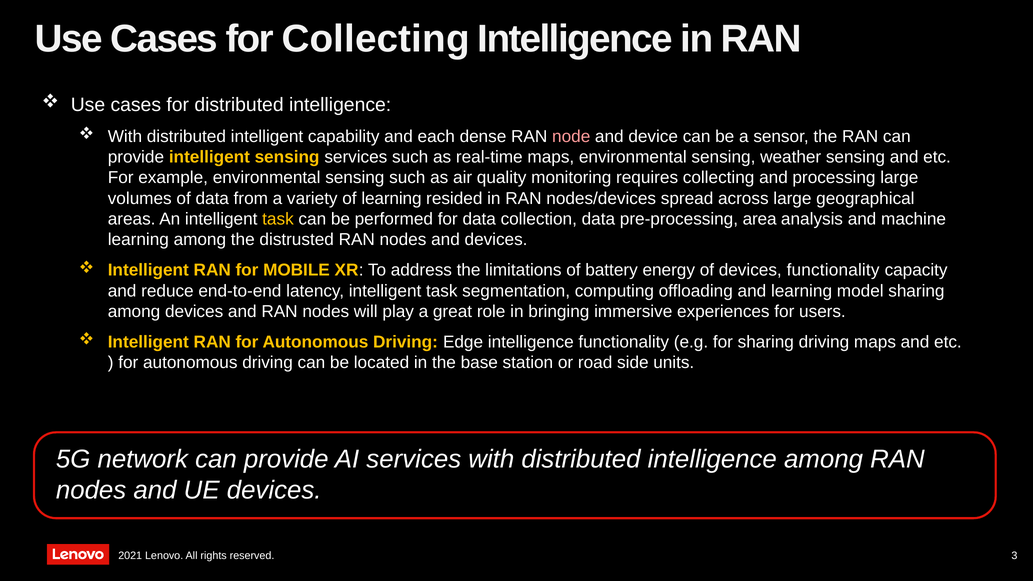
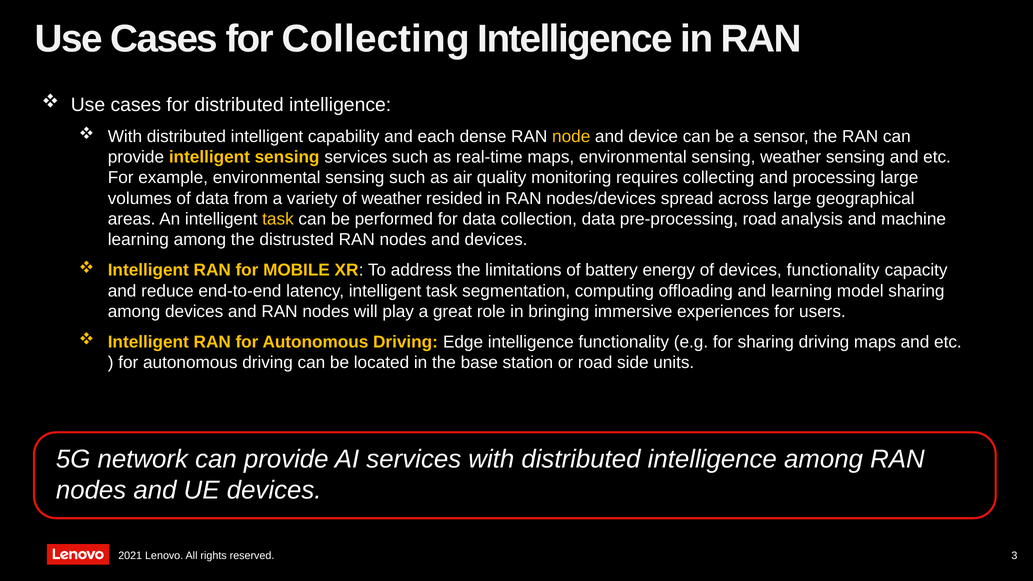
node colour: pink -> yellow
of learning: learning -> weather
pre-processing area: area -> road
